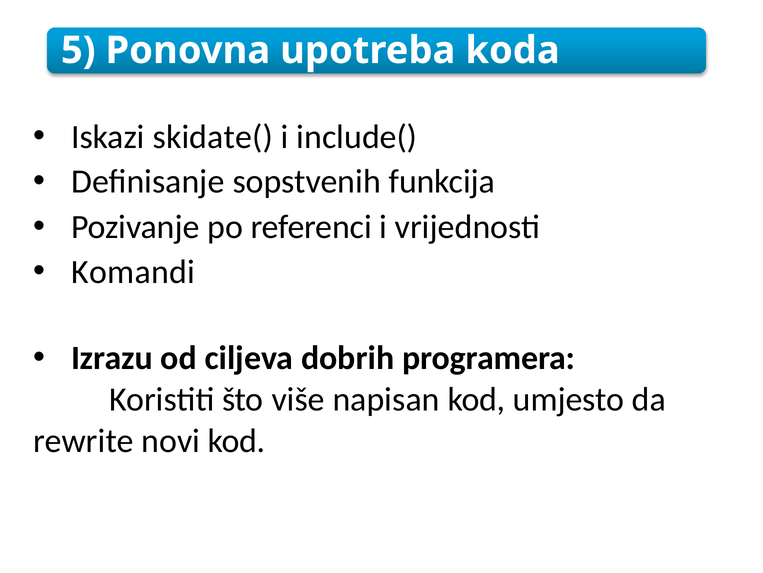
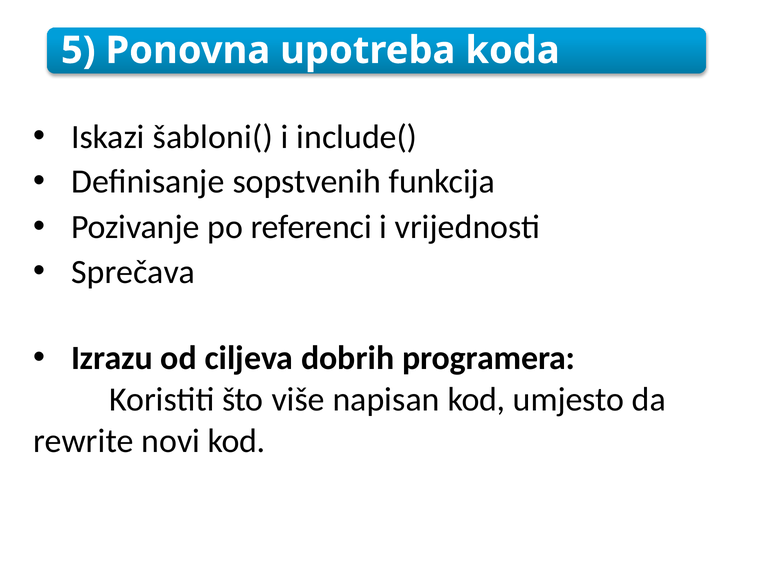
skidate(: skidate( -> šabloni(
Komandi: Komandi -> Sprečava
